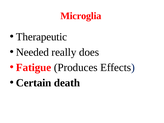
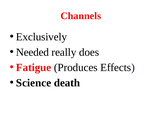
Microglia: Microglia -> Channels
Therapeutic: Therapeutic -> Exclusively
Certain: Certain -> Science
